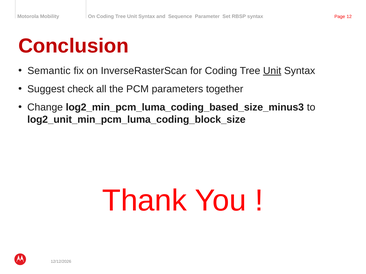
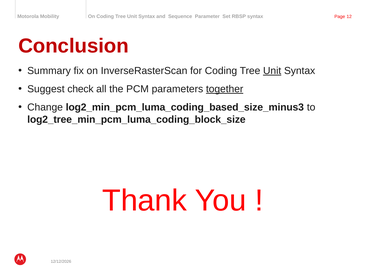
Semantic: Semantic -> Summary
together underline: none -> present
log2_unit_min_pcm_luma_coding_block_size: log2_unit_min_pcm_luma_coding_block_size -> log2_tree_min_pcm_luma_coding_block_size
